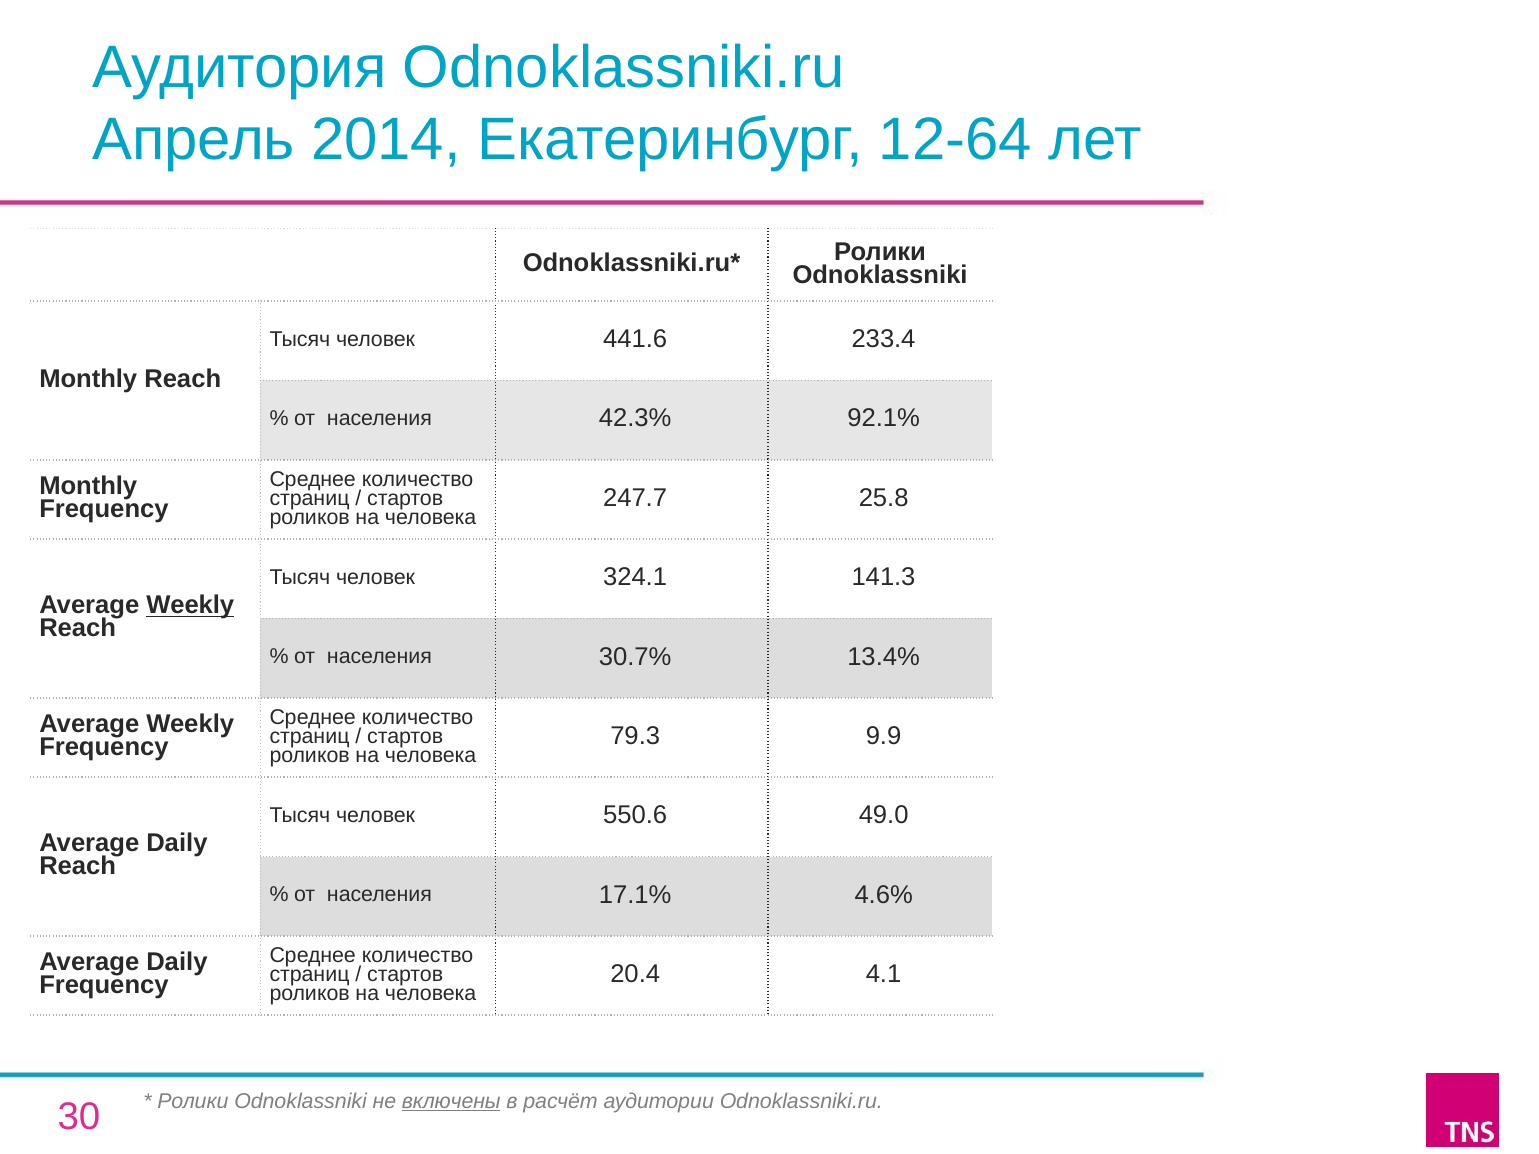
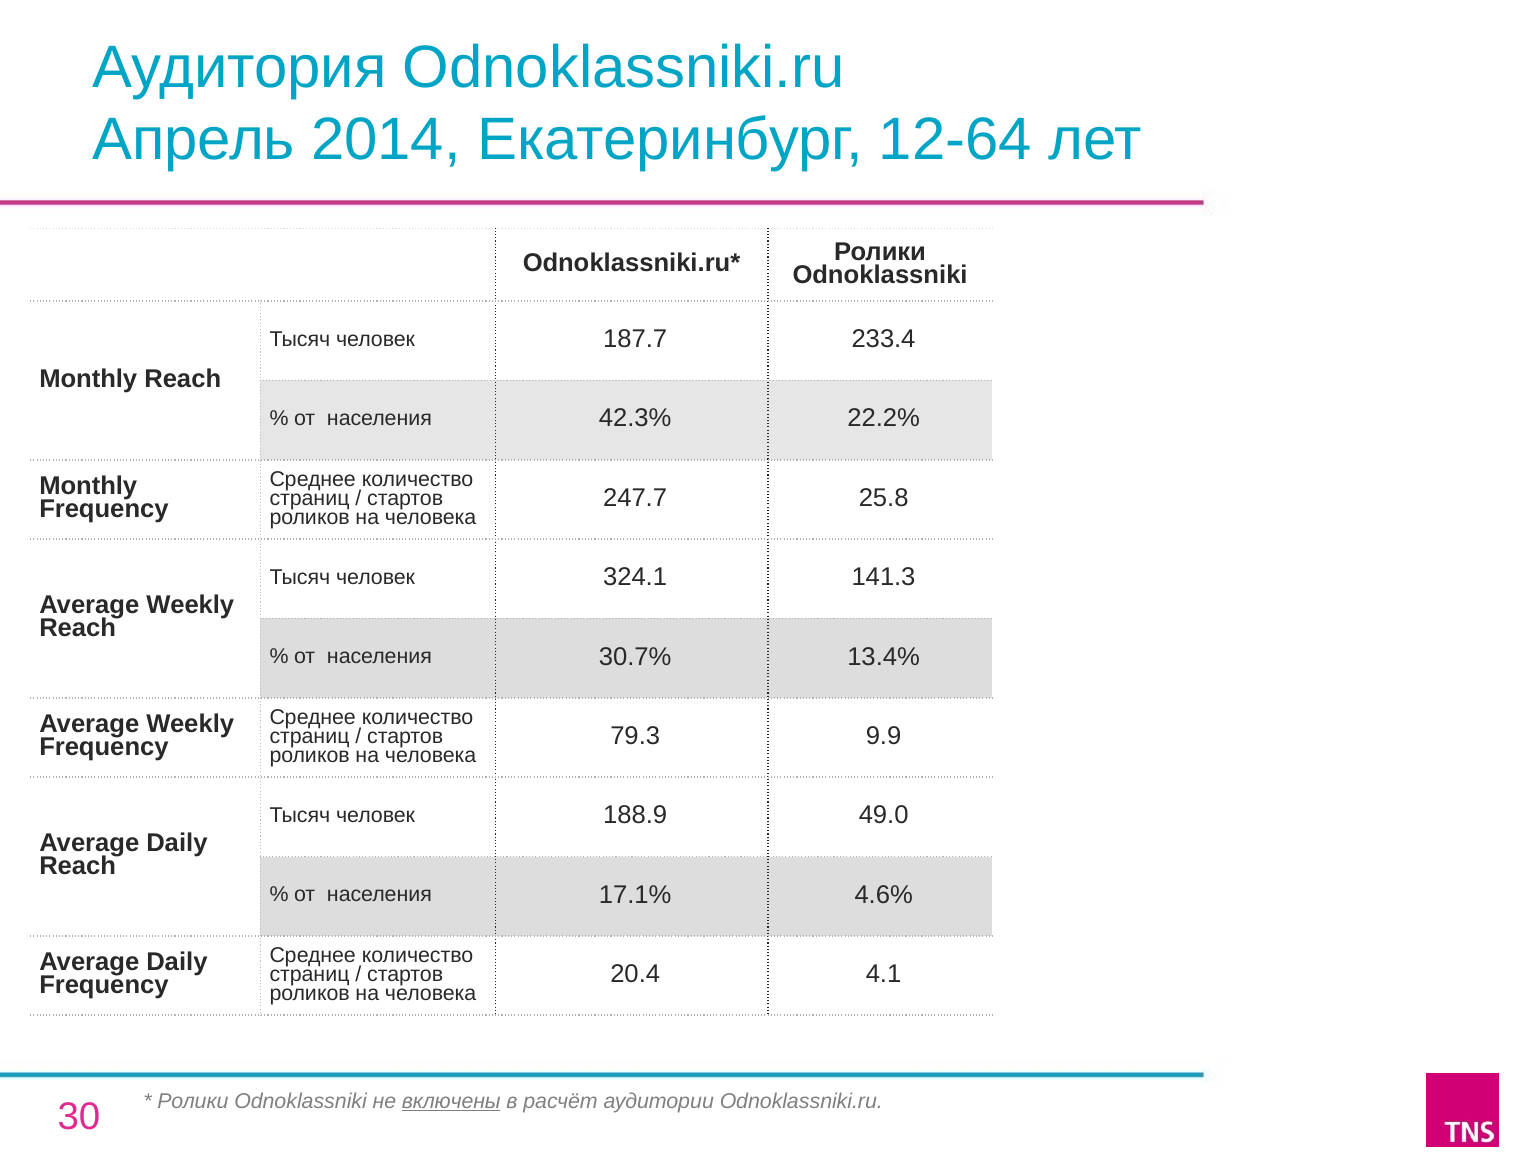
441.6: 441.6 -> 187.7
92.1%: 92.1% -> 22.2%
Weekly at (190, 606) underline: present -> none
550.6: 550.6 -> 188.9
